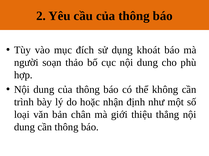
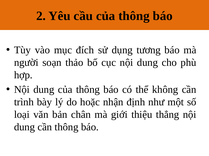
khoát: khoát -> tương
